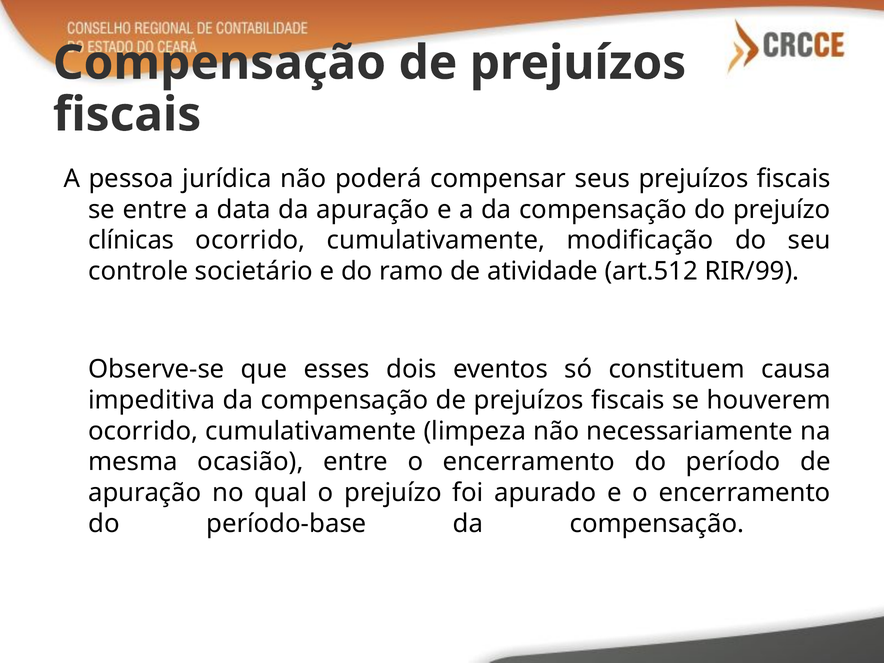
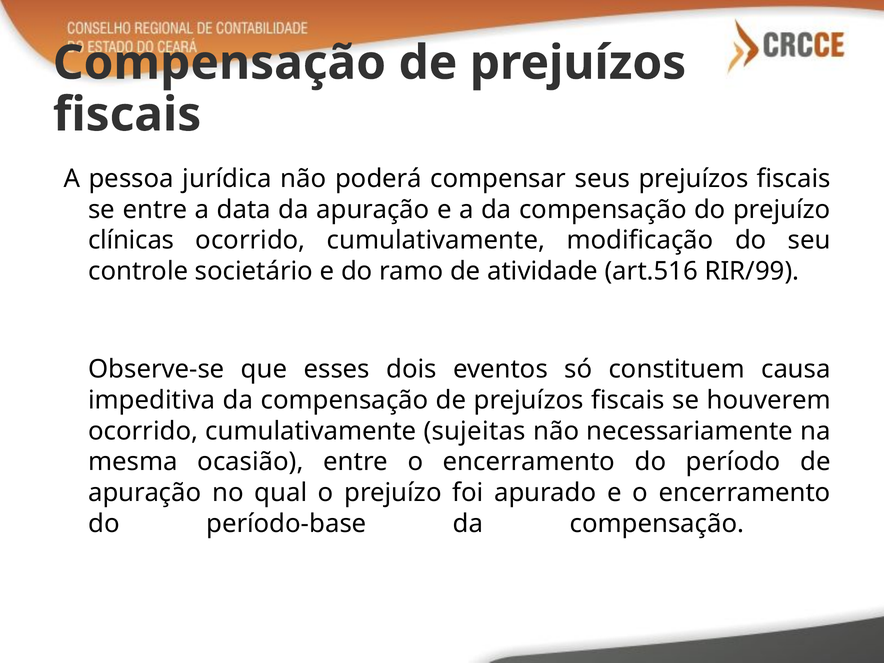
art.512: art.512 -> art.516
limpeza: limpeza -> sujeitas
